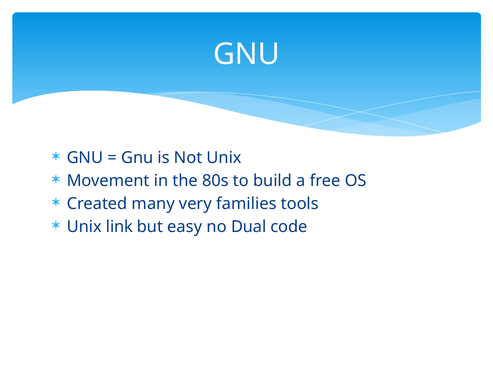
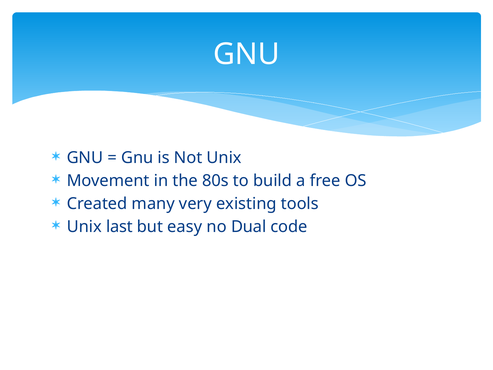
families: families -> existing
link: link -> last
